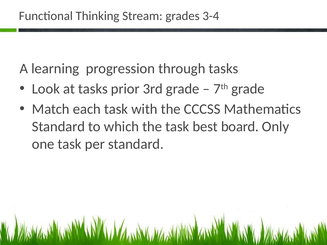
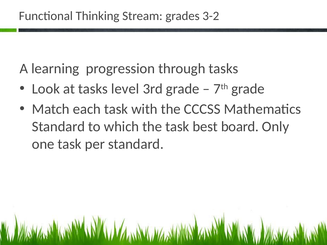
3-4: 3-4 -> 3-2
prior: prior -> level
